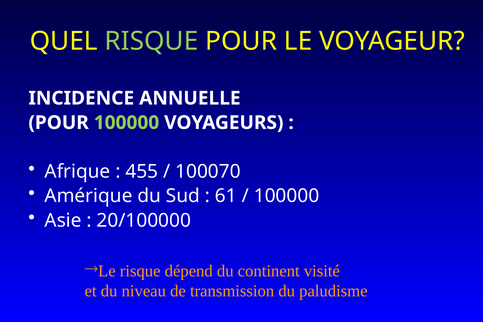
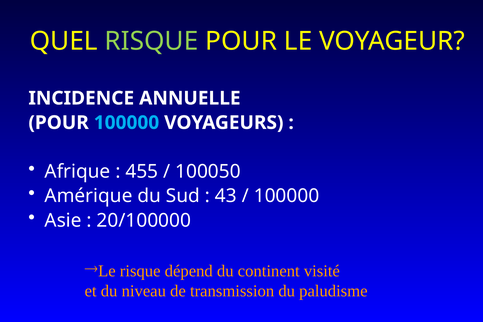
100000 at (126, 123) colour: light green -> light blue
100070: 100070 -> 100050
61: 61 -> 43
